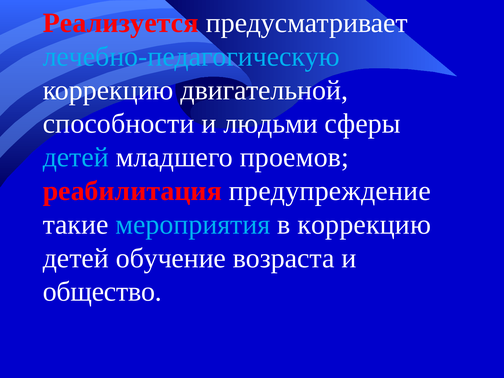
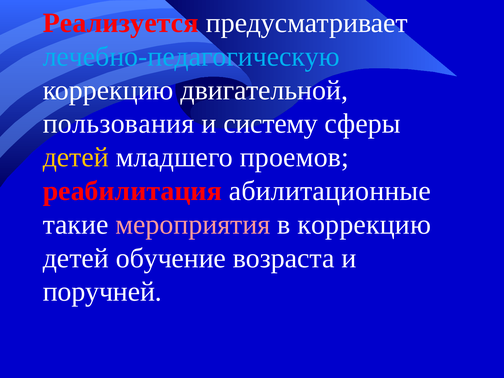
способности: способности -> пользования
людьми: людьми -> систему
детей at (76, 157) colour: light blue -> yellow
предупреждение: предупреждение -> абилитационные
мероприятия colour: light blue -> pink
общество: общество -> поручней
